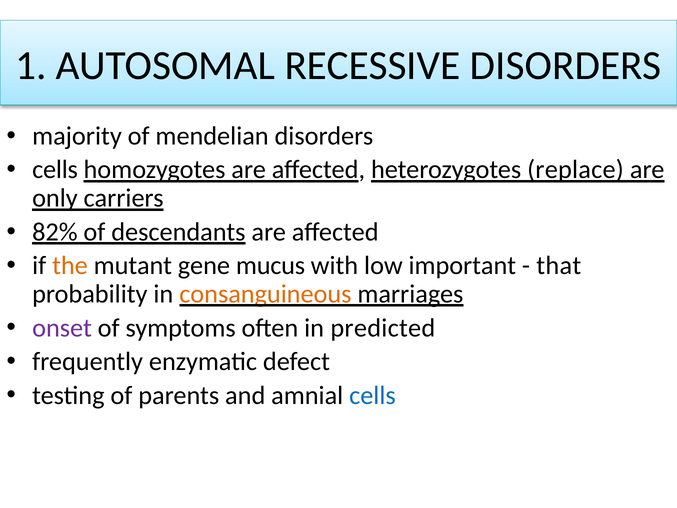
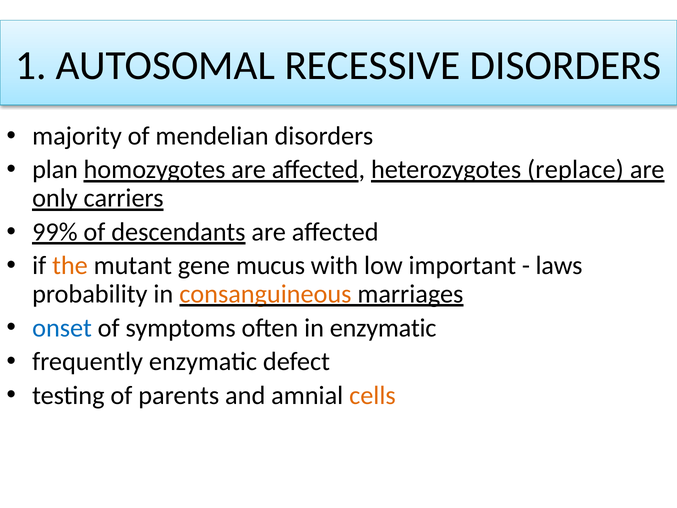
cells at (55, 170): cells -> plan
82%: 82% -> 99%
that: that -> laws
onset colour: purple -> blue
in predicted: predicted -> enzymatic
cells at (372, 395) colour: blue -> orange
